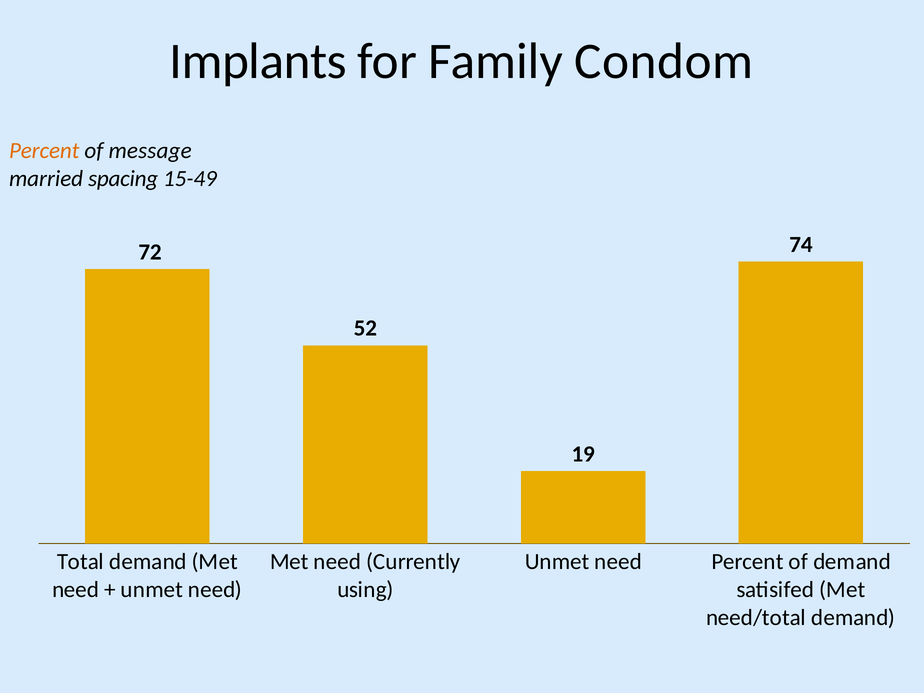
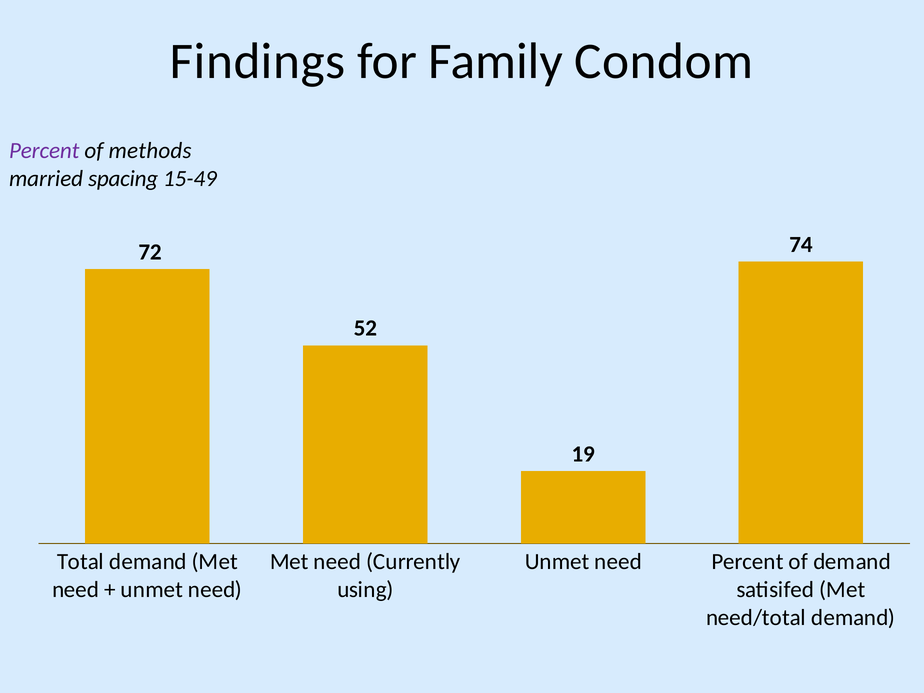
Implants: Implants -> Findings
Percent at (44, 151) colour: orange -> purple
message: message -> methods
